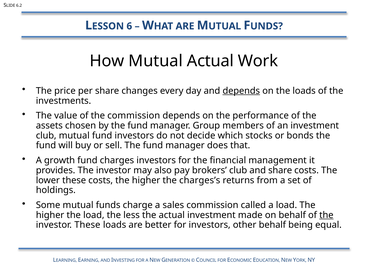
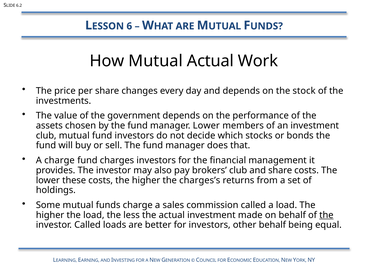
depends at (241, 91) underline: present -> none
the loads: loads -> stock
the commission: commission -> government
manager Group: Group -> Lower
A growth: growth -> charge
investor These: These -> Called
